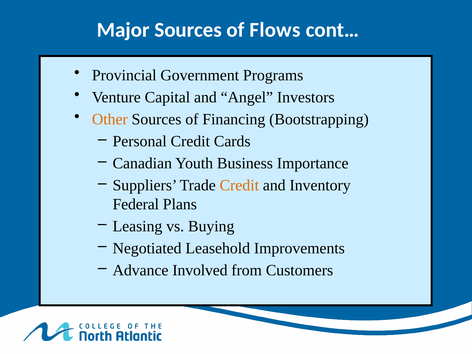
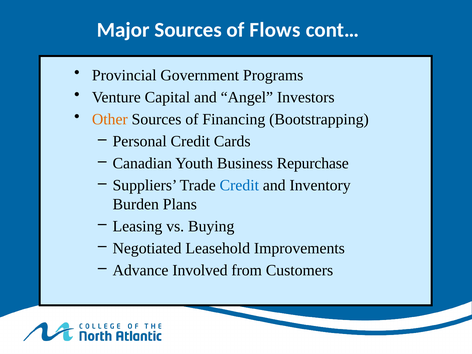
Importance: Importance -> Repurchase
Credit at (239, 185) colour: orange -> blue
Federal: Federal -> Burden
